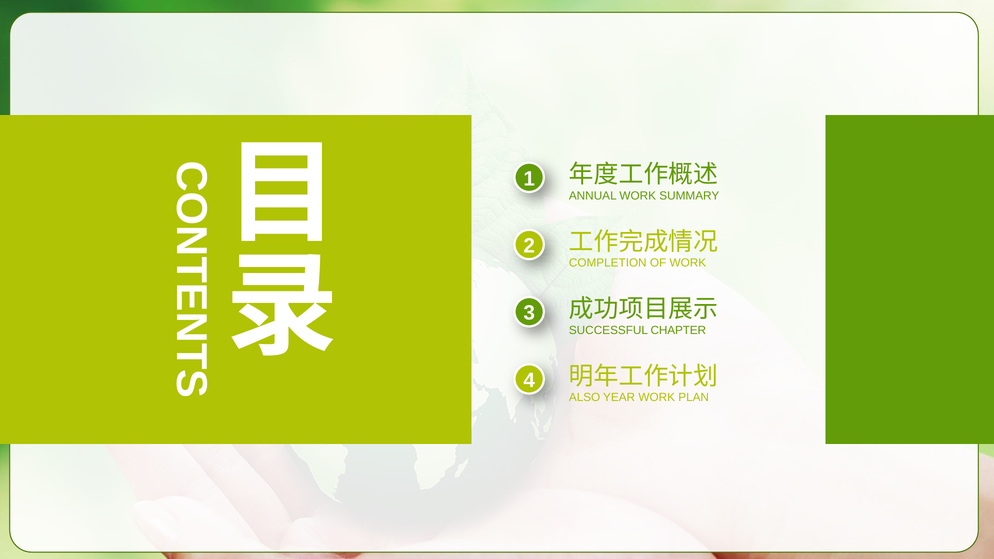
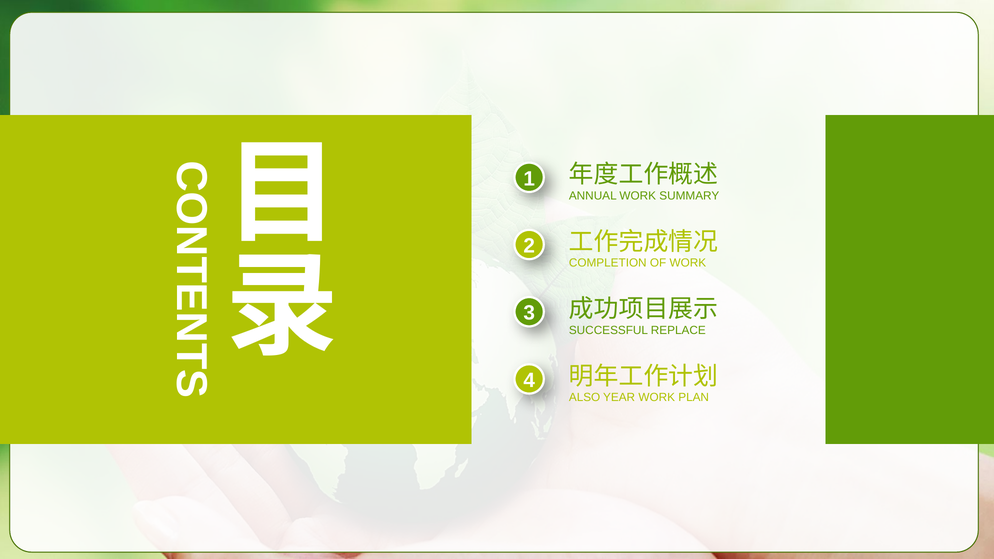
CHAPTER: CHAPTER -> REPLACE
